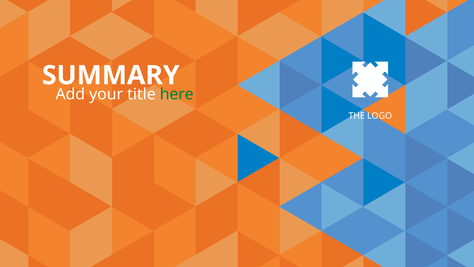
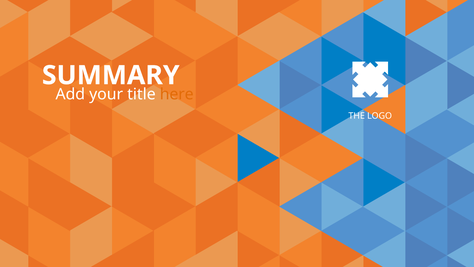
here colour: green -> orange
